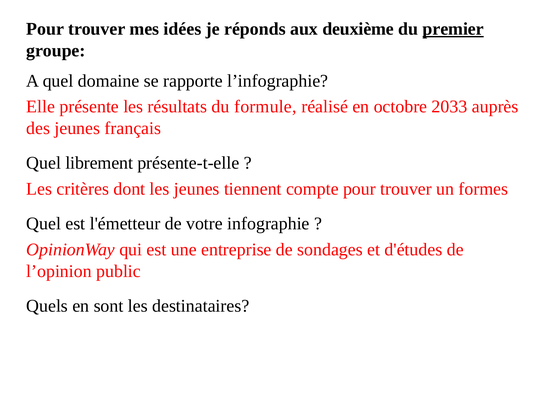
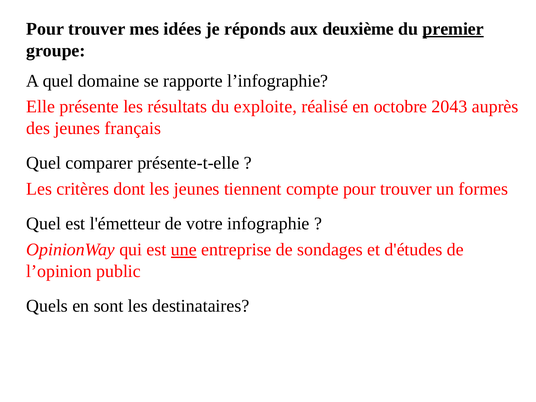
formule: formule -> exploite
2033: 2033 -> 2043
librement: librement -> comparer
une underline: none -> present
